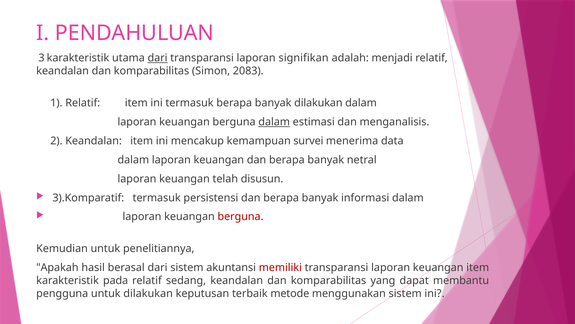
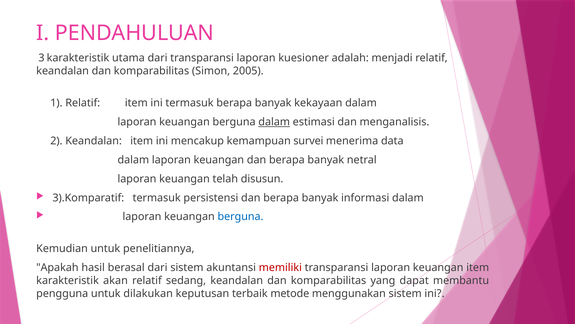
dari at (158, 58) underline: present -> none
signifikan: signifikan -> kuesioner
2083: 2083 -> 2005
banyak dilakukan: dilakukan -> kekayaan
berguna at (241, 216) colour: red -> blue
pada: pada -> akan
